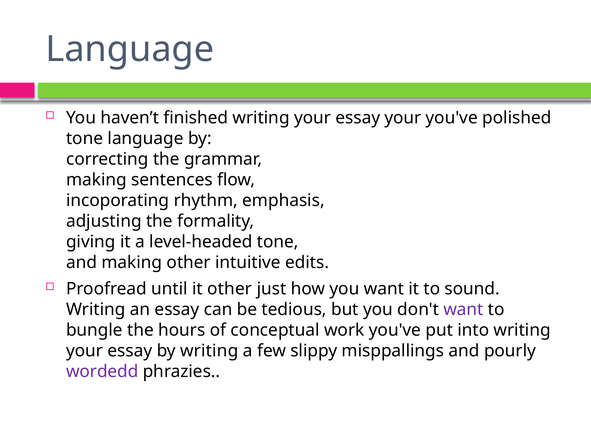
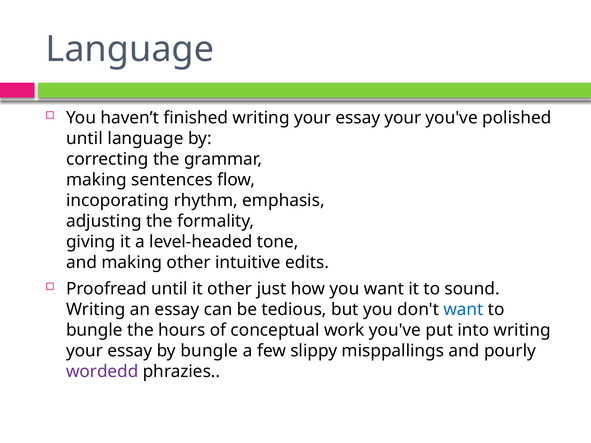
tone at (85, 139): tone -> until
want at (463, 310) colour: purple -> blue
by writing: writing -> bungle
